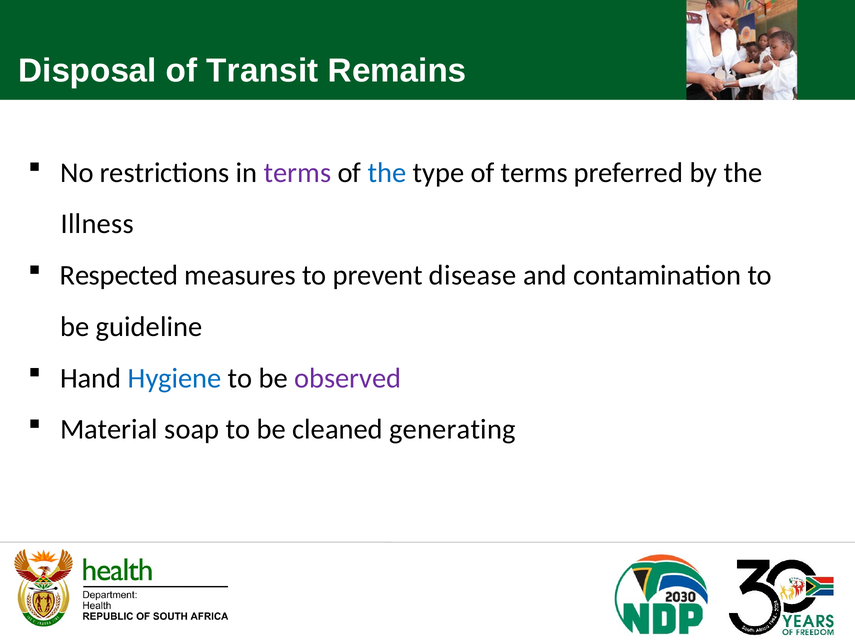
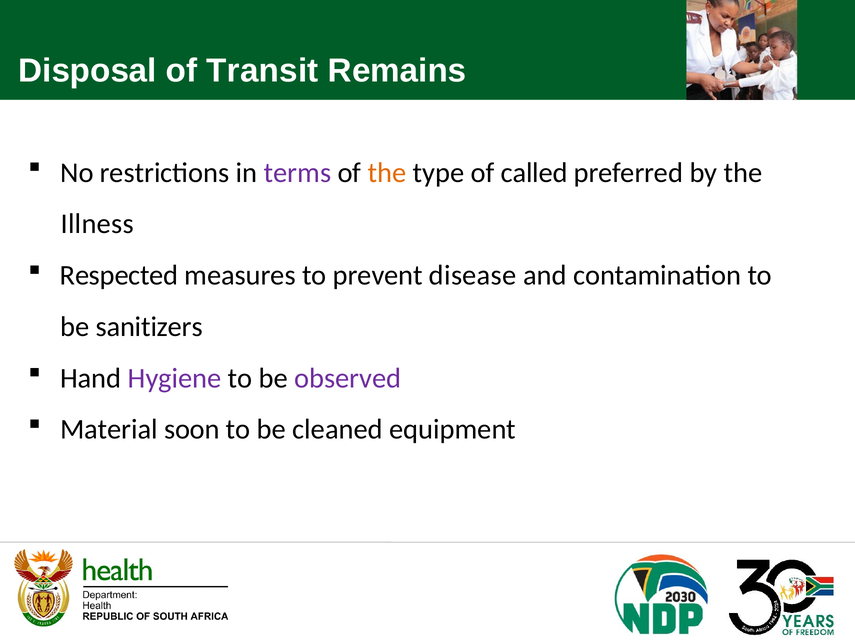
the at (387, 172) colour: blue -> orange
of terms: terms -> called
guideline: guideline -> sanitizers
Hygiene colour: blue -> purple
soap: soap -> soon
generating: generating -> equipment
